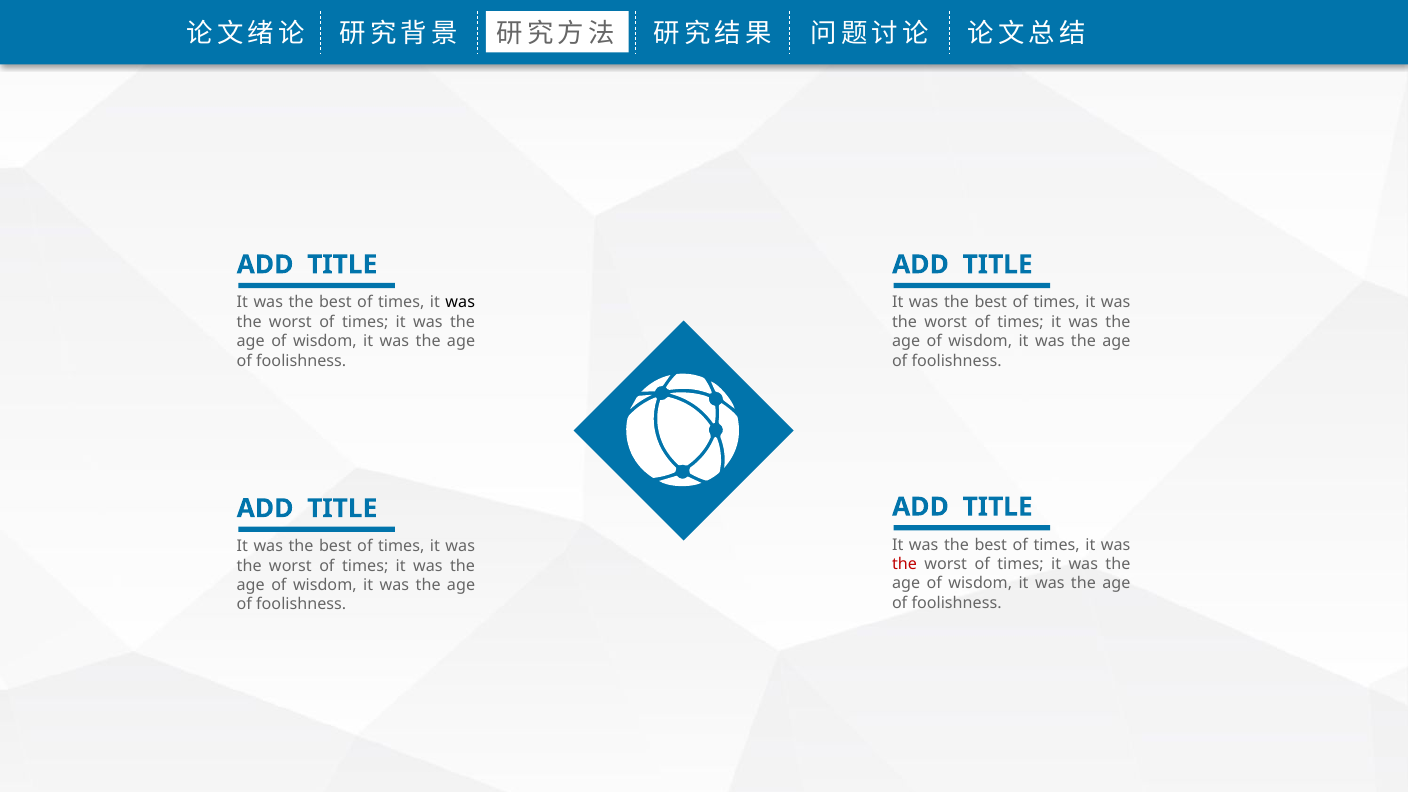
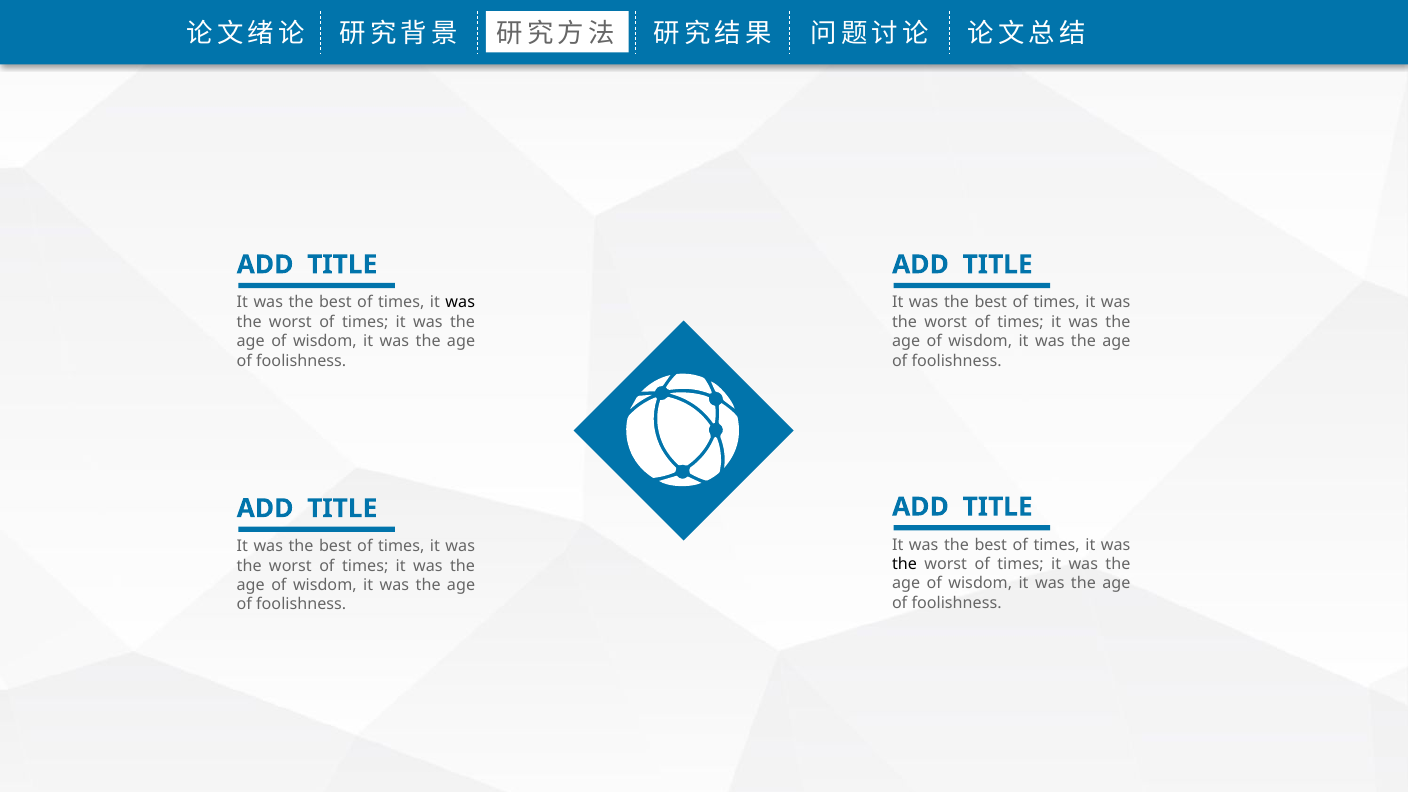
the at (905, 564) colour: red -> black
